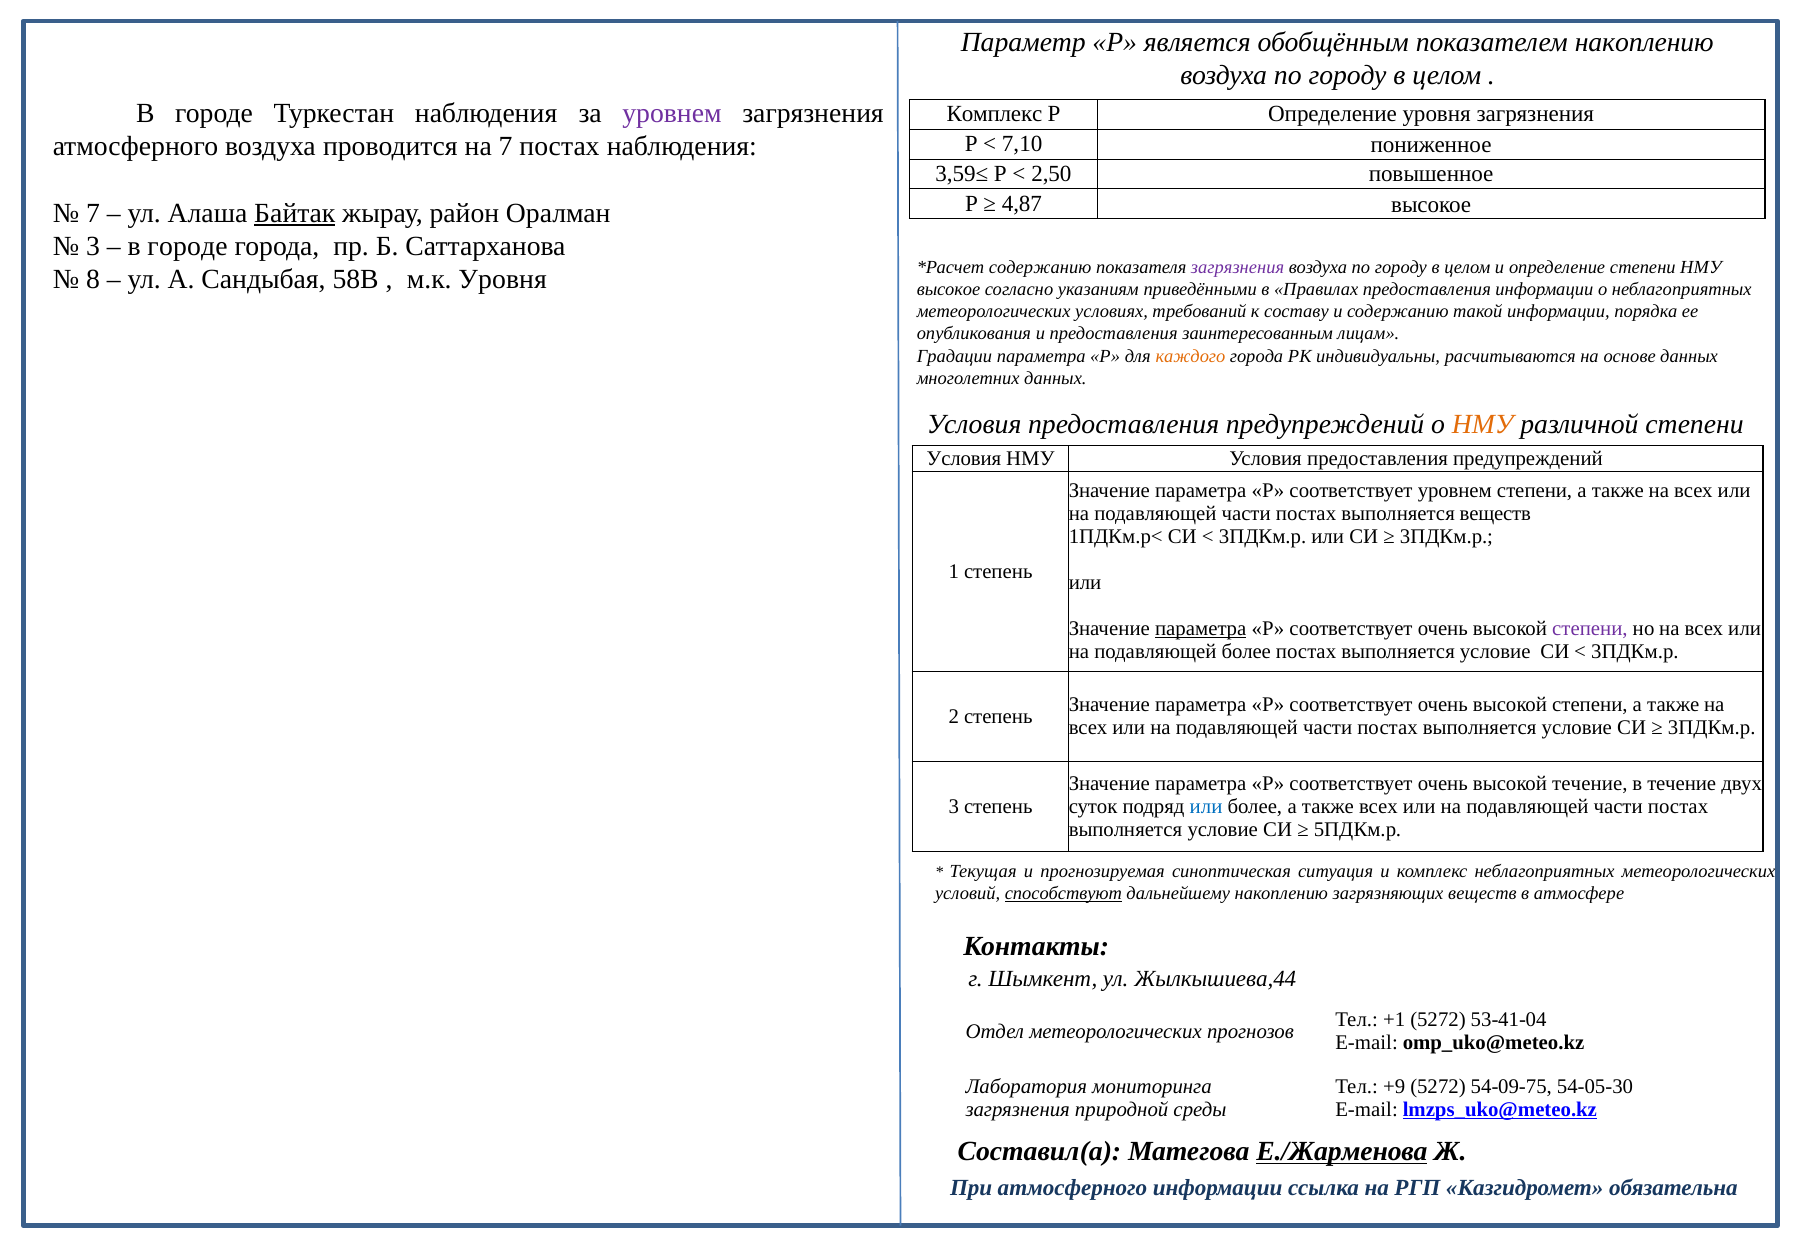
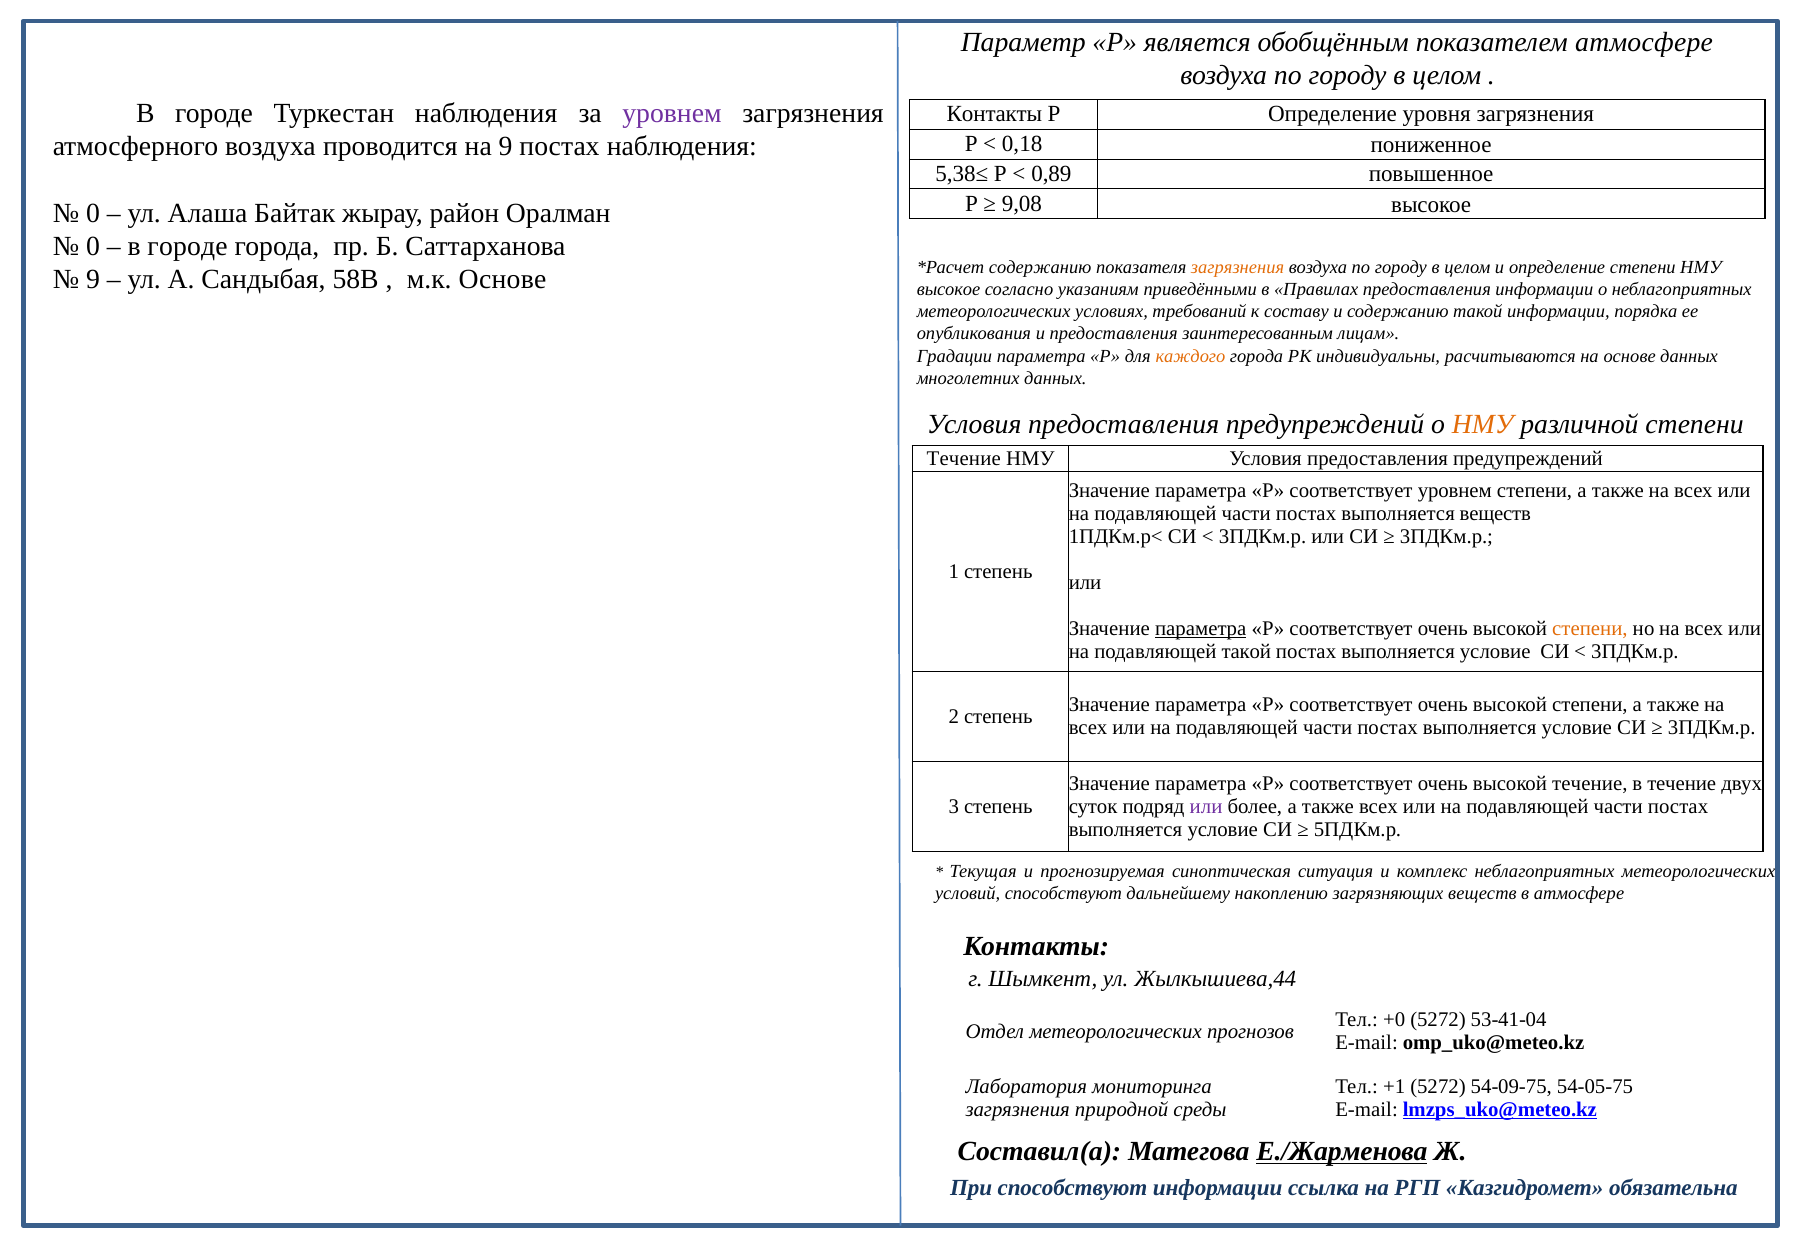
показателем накоплению: накоплению -> атмосфере
Комплекс at (994, 114): Комплекс -> Контакты
7,10: 7,10 -> 0,18
на 7: 7 -> 9
3,59≤: 3,59≤ -> 5,38≤
2,50: 2,50 -> 0,89
4,87: 4,87 -> 9,08
7 at (93, 213): 7 -> 0
Байтак underline: present -> none
3 at (93, 246): 3 -> 0
загрязнения at (1238, 267) colour: purple -> orange
8 at (93, 280): 8 -> 9
м.к Уровня: Уровня -> Основе
Условия at (964, 459): Условия -> Течение
степени at (1590, 629) colour: purple -> orange
подавляющей более: более -> такой
или at (1206, 806) colour: blue -> purple
способствуют at (1063, 893) underline: present -> none
+1: +1 -> +0
+9: +9 -> +1
54-05-30: 54-05-30 -> 54-05-75
При атмосферного: атмосферного -> способствуют
